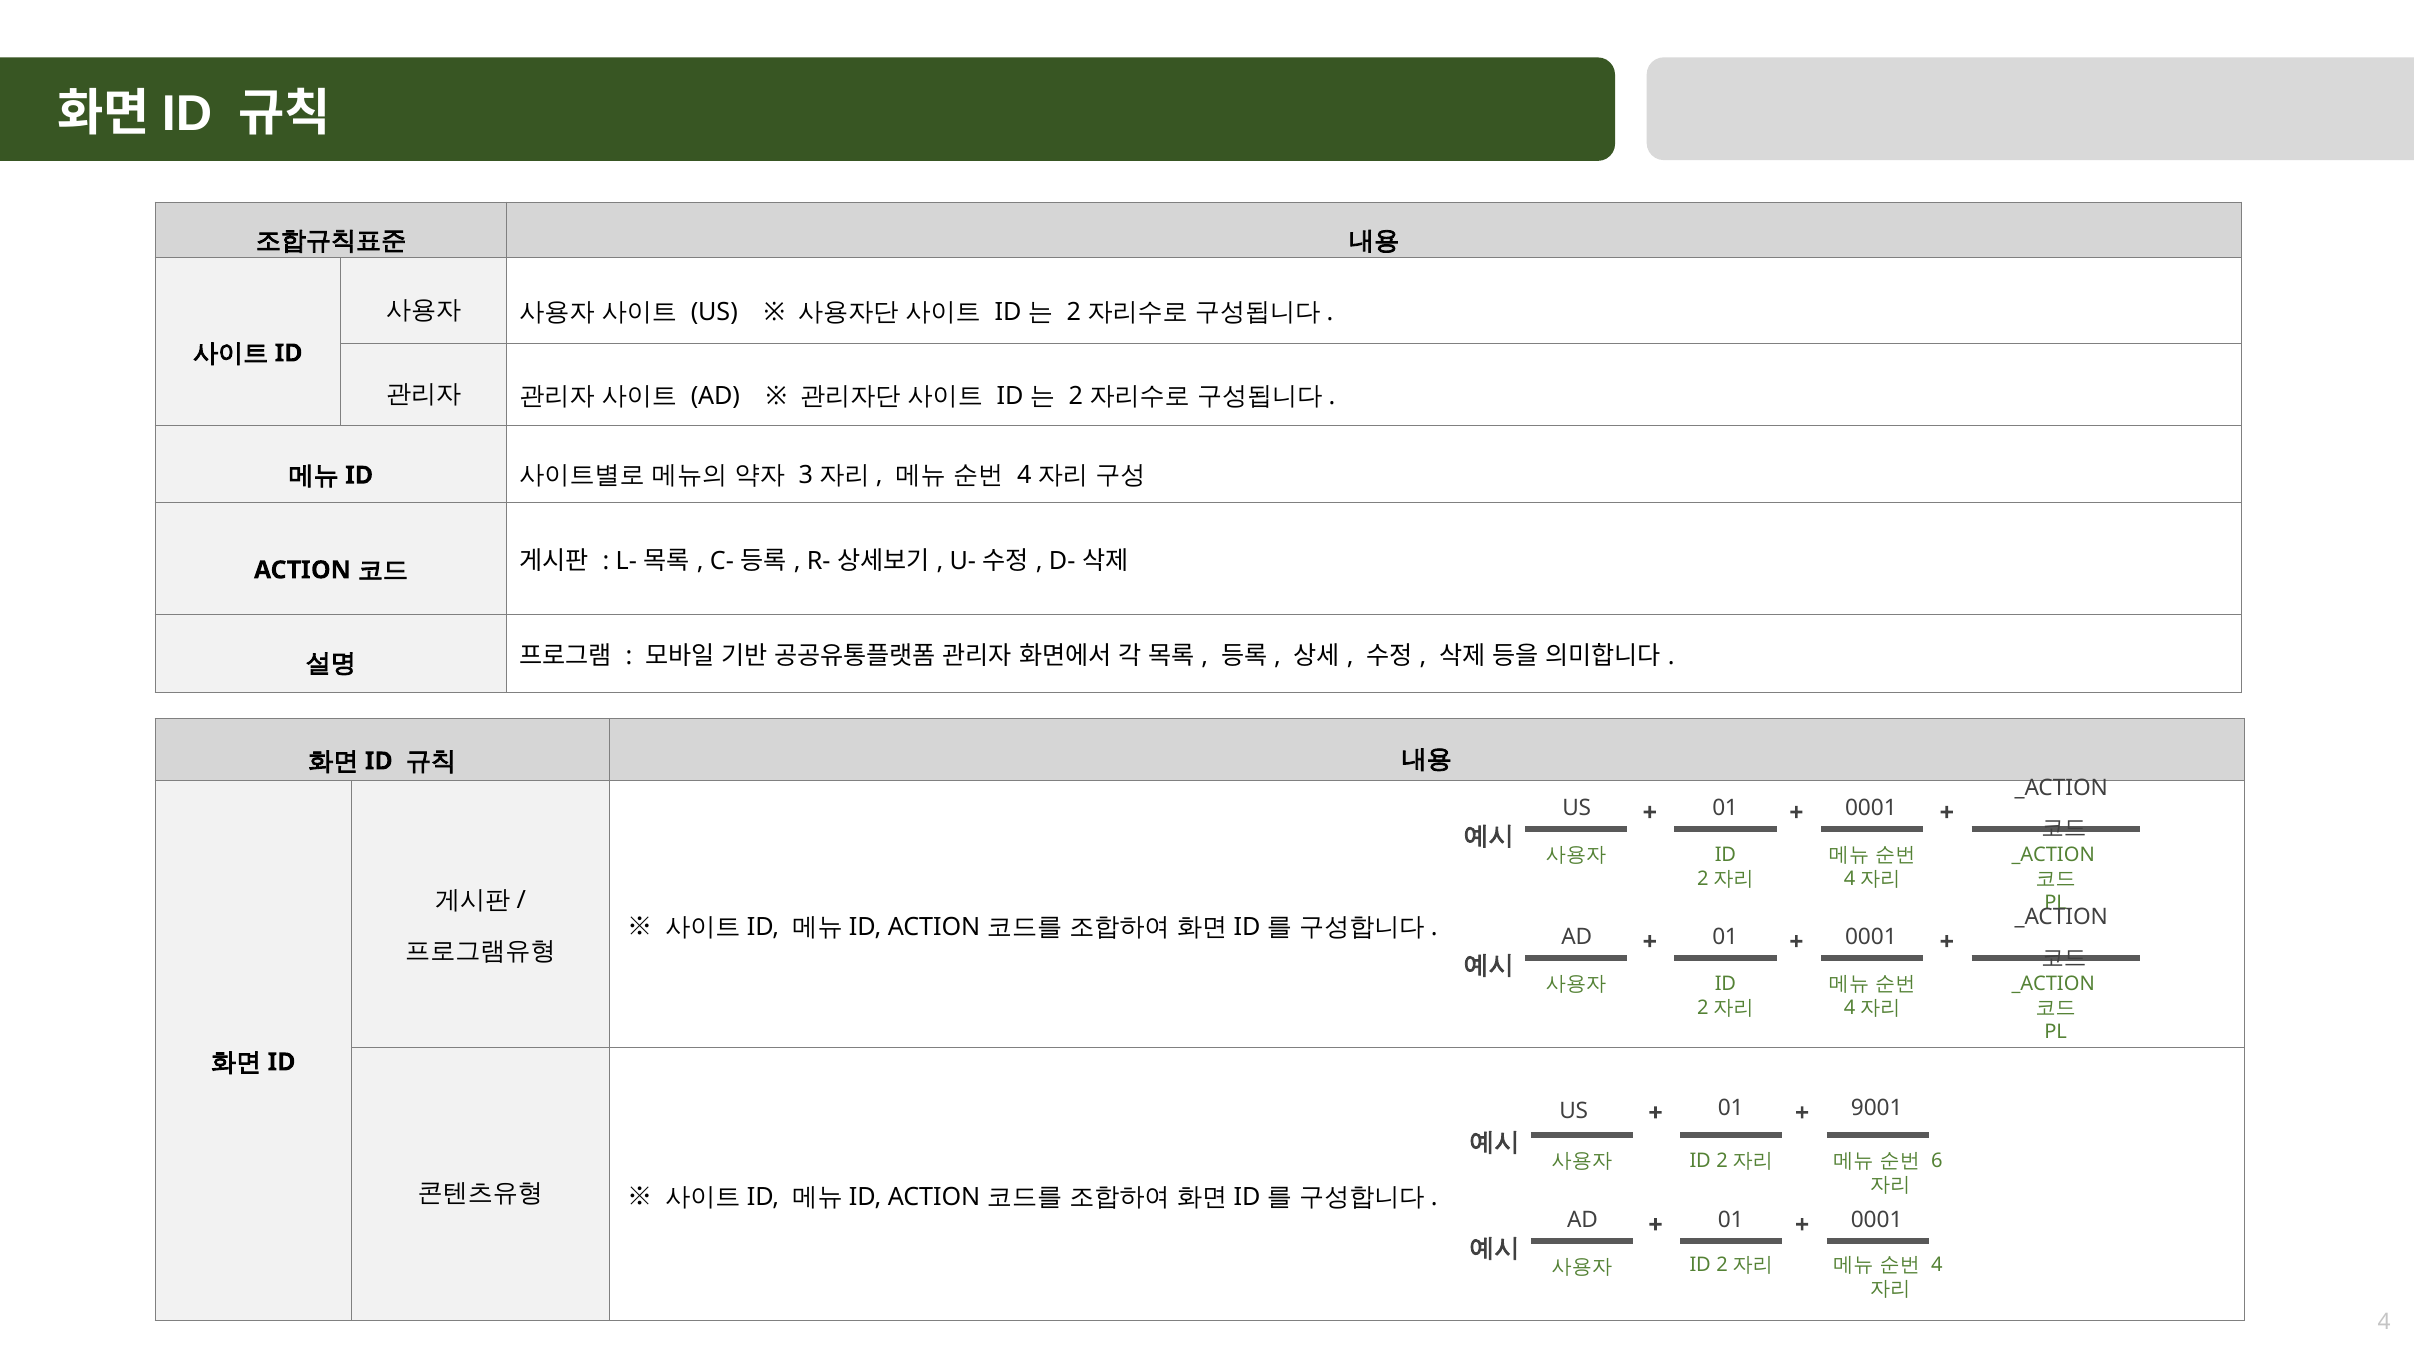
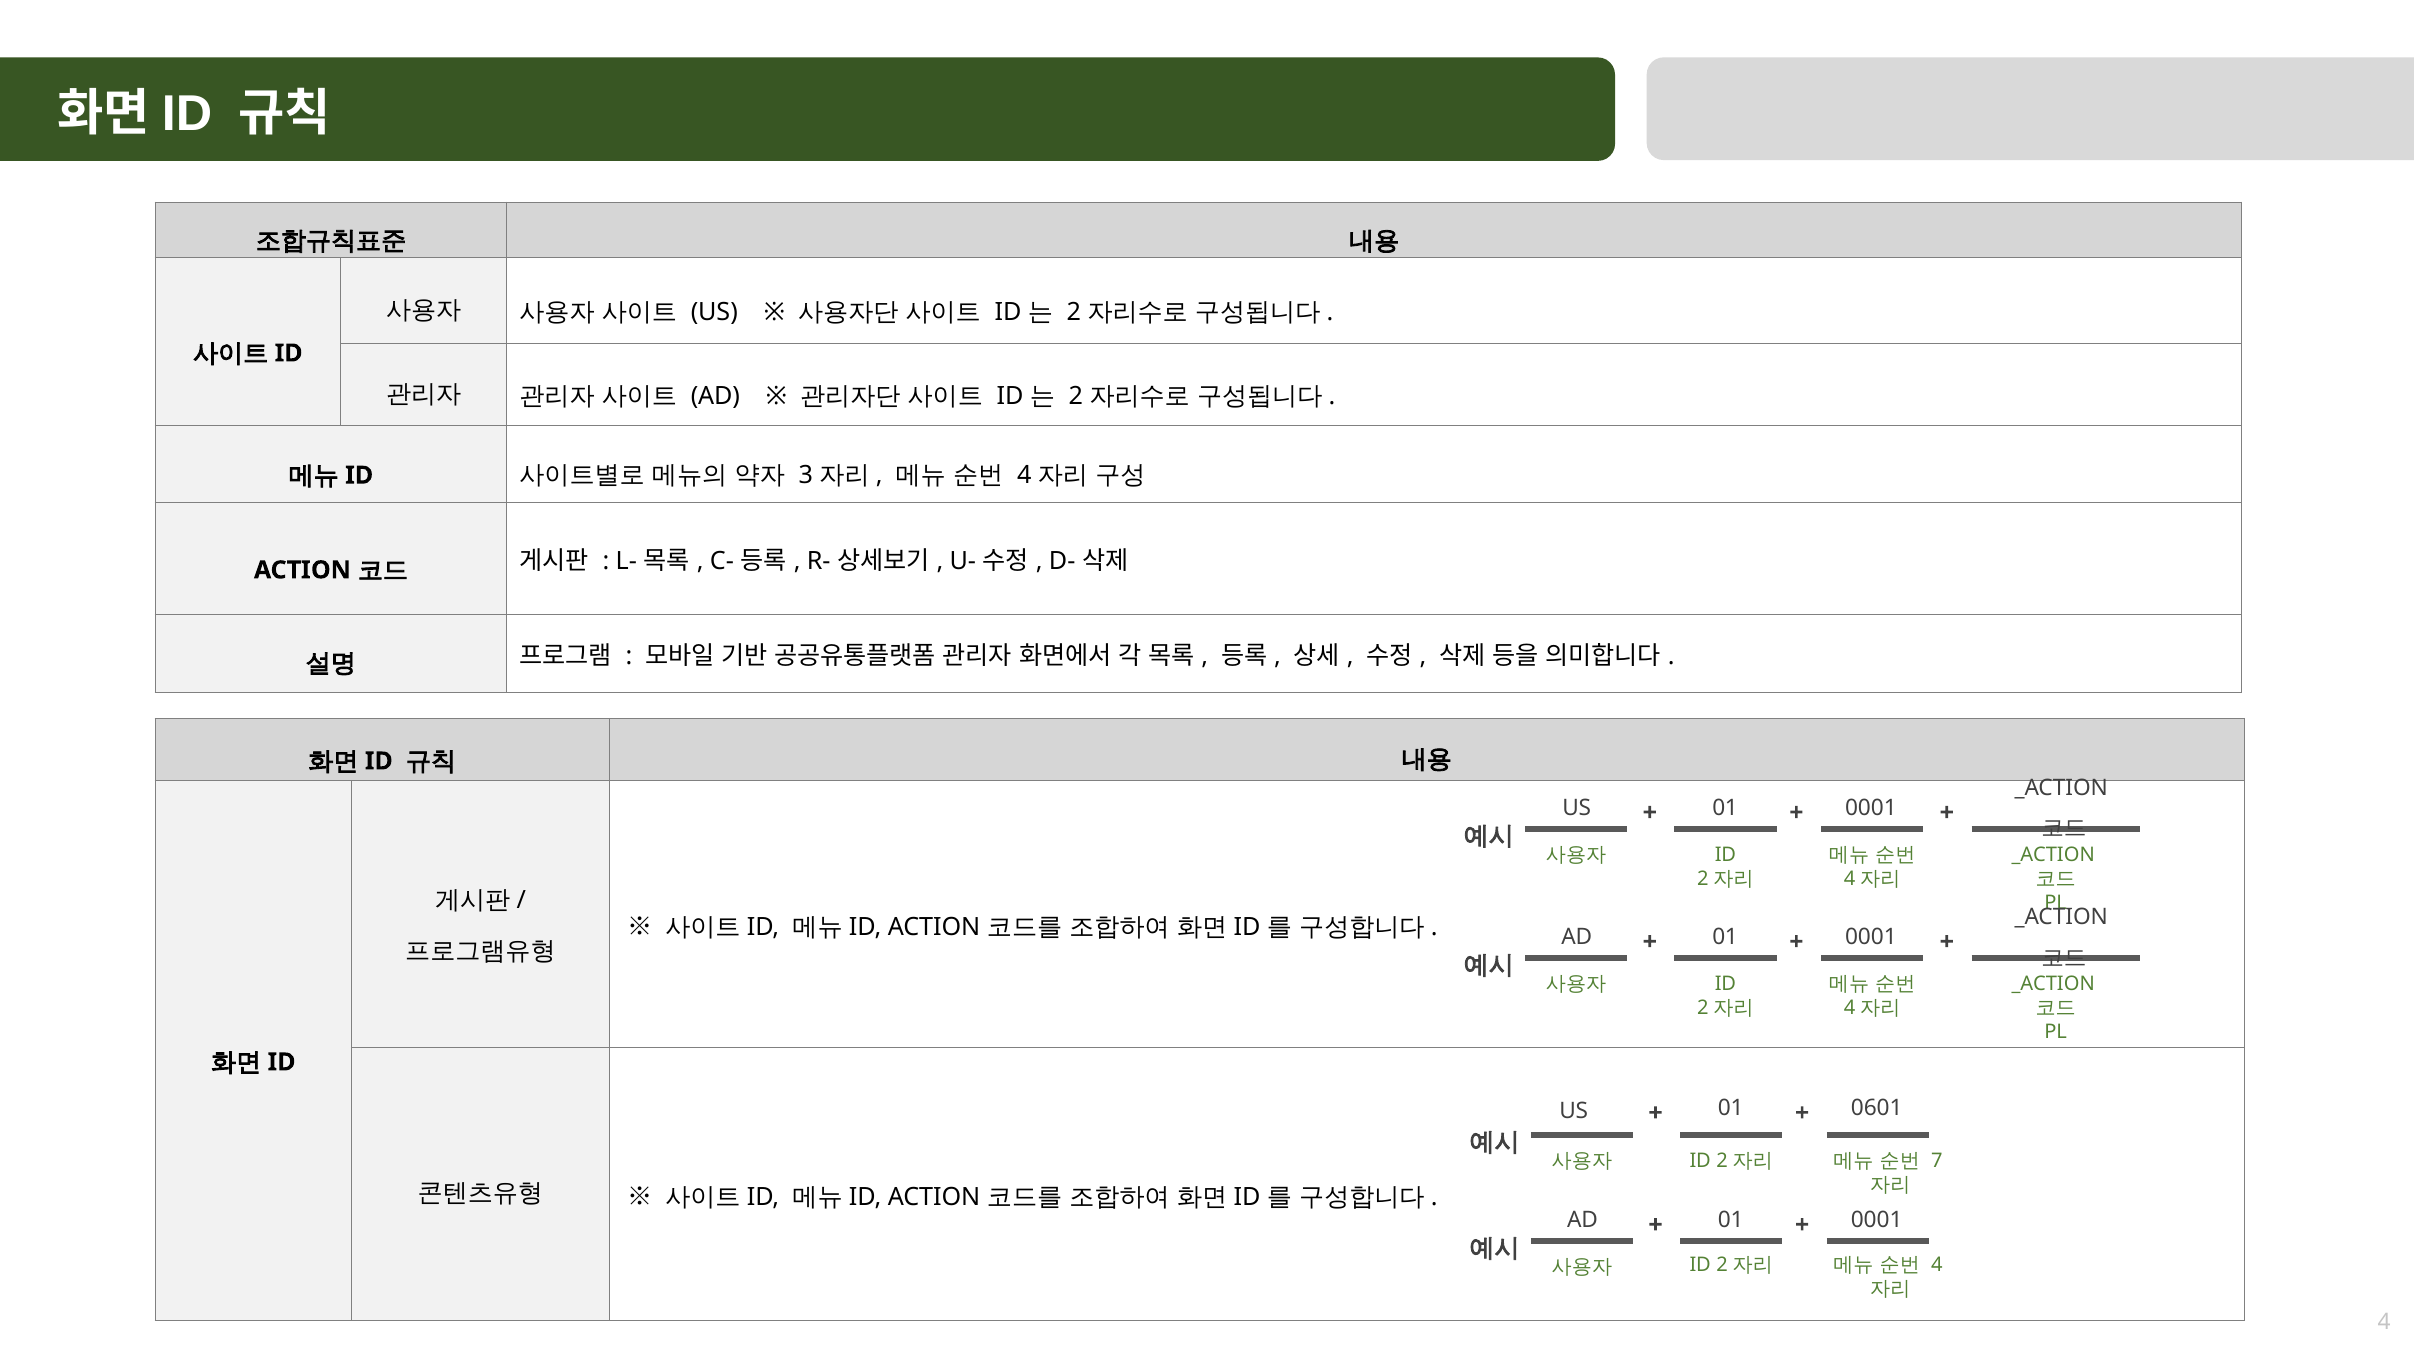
9001: 9001 -> 0601
6: 6 -> 7
